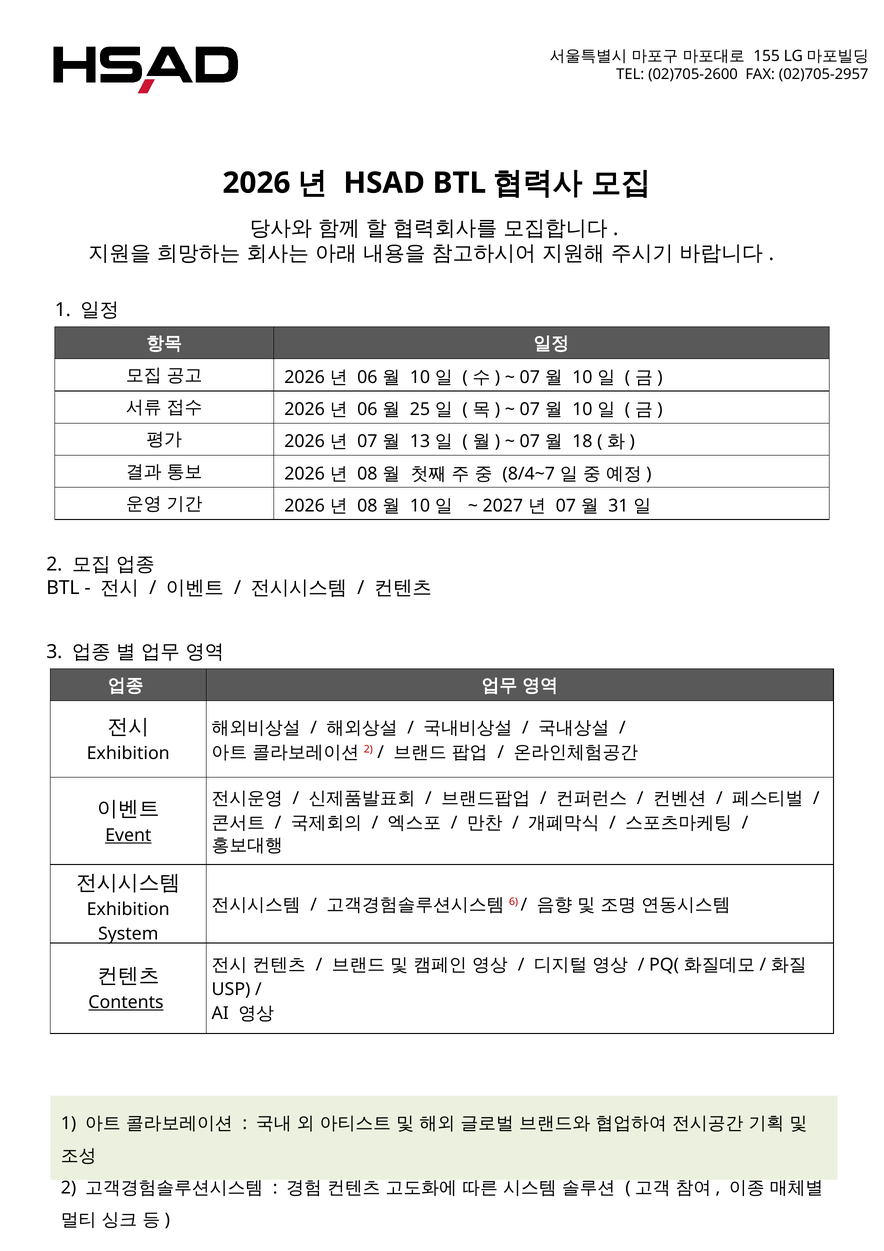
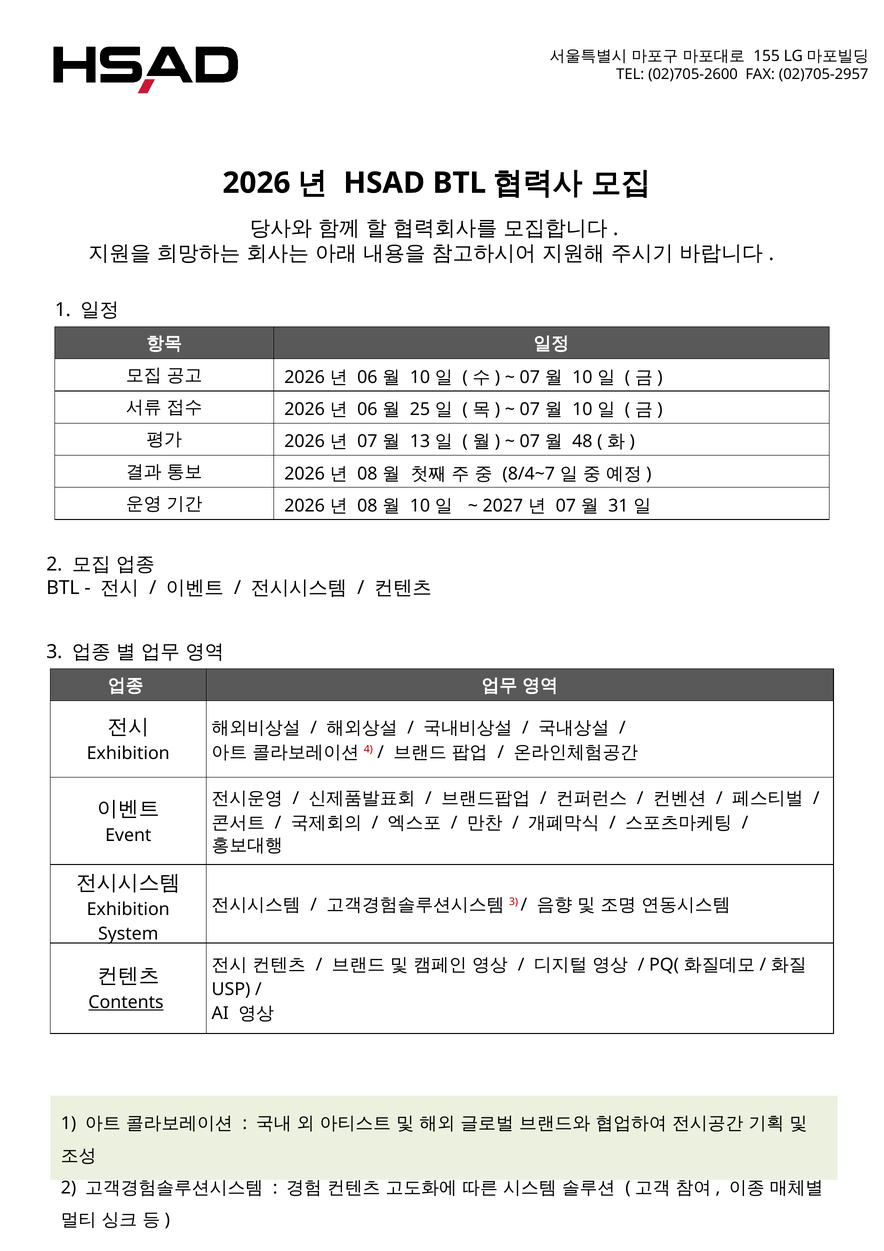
18: 18 -> 48
2 at (368, 749): 2 -> 4
Event underline: present -> none
6 at (514, 901): 6 -> 3
